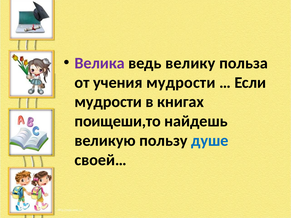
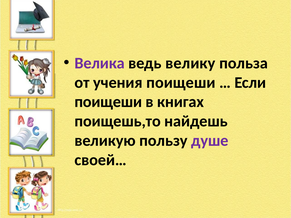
учения мудрости: мудрости -> поищеши
мудрости at (108, 102): мудрости -> поищеши
поищеши,то: поищеши,то -> поищешь,то
душе colour: blue -> purple
